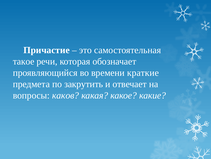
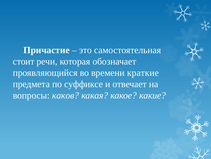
такое: такое -> стоит
закрутить: закрутить -> суффиксе
